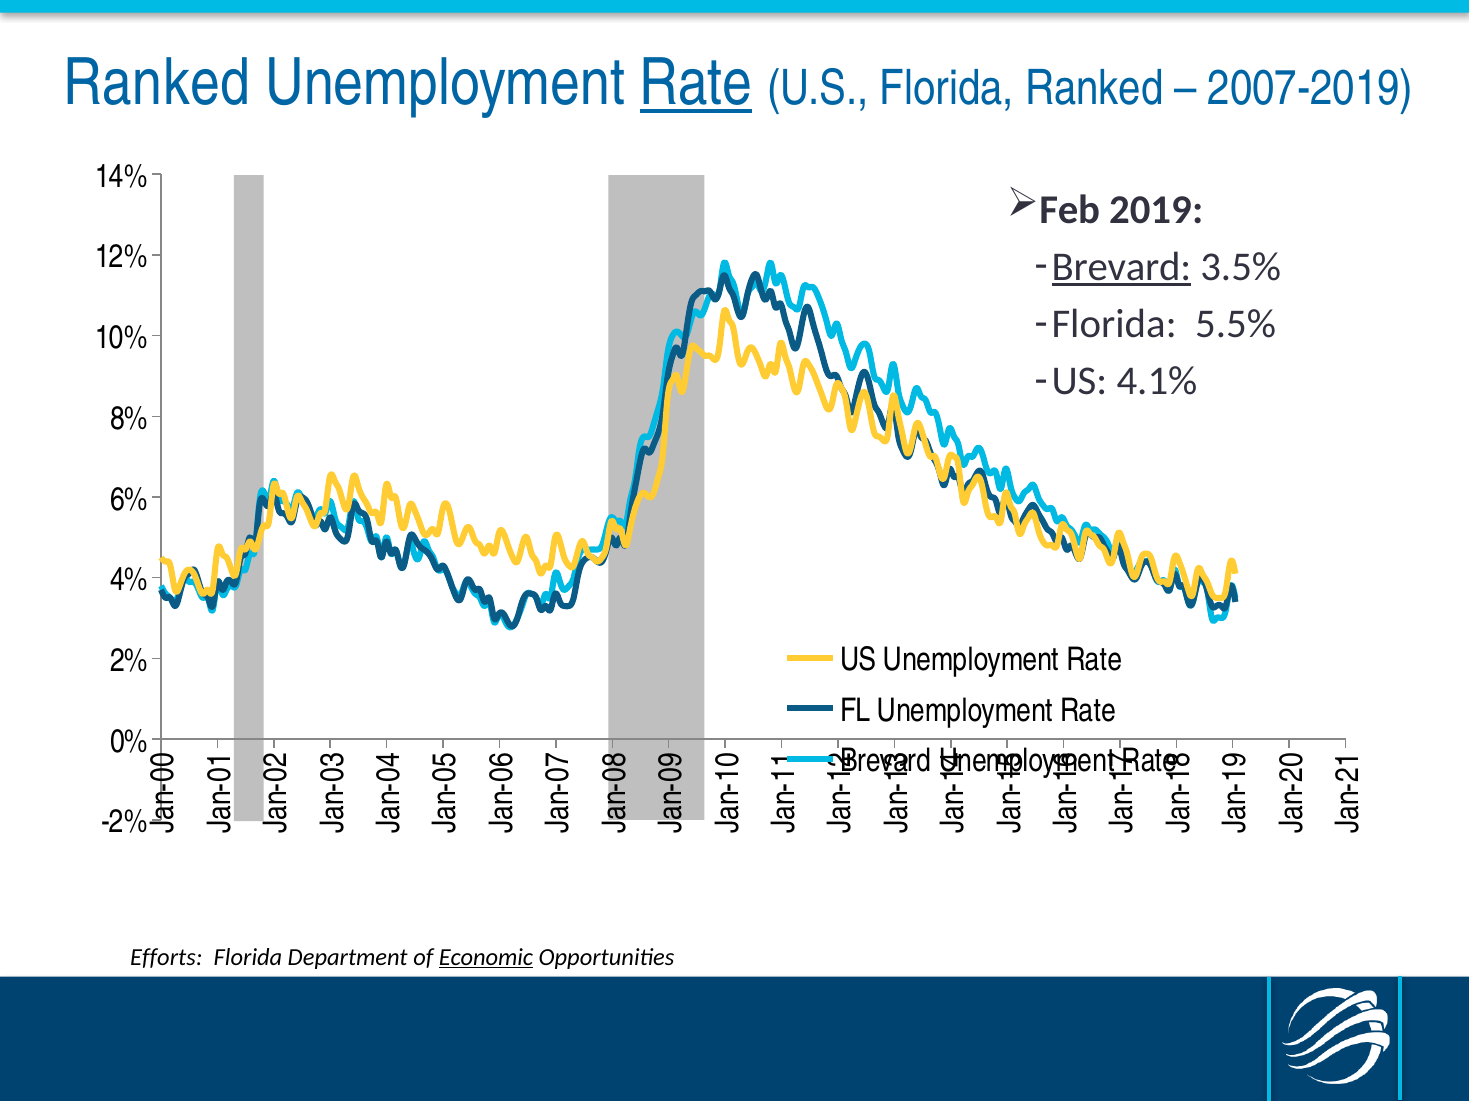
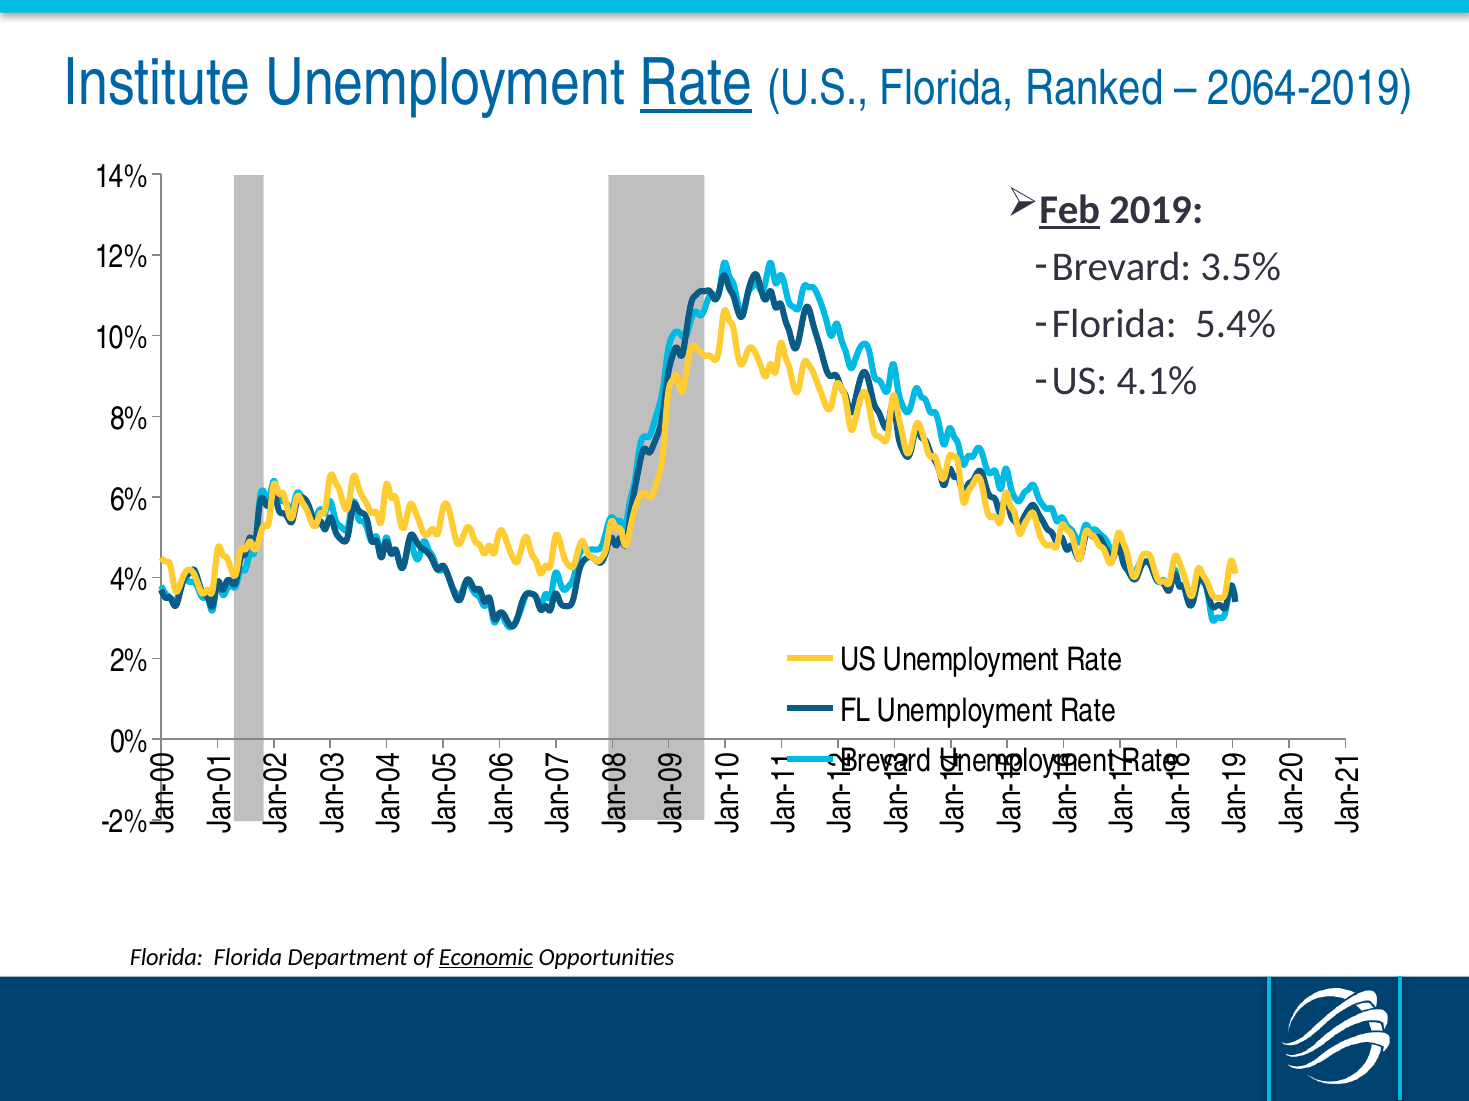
Ranked at (157, 83): Ranked -> Institute
2007-2019: 2007-2019 -> 2064-2019
Feb underline: none -> present
Brevard at (1121, 267) underline: present -> none
5.5%: 5.5% -> 5.4%
Efforts at (166, 958): Efforts -> Florida
